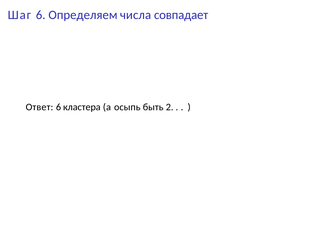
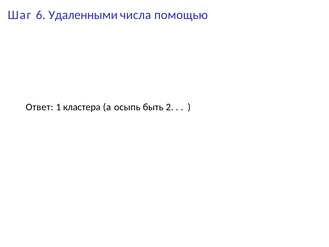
Определяем: Определяем -> Удаленными
совпадает: совпадает -> помощью
Ответ 6: 6 -> 1
